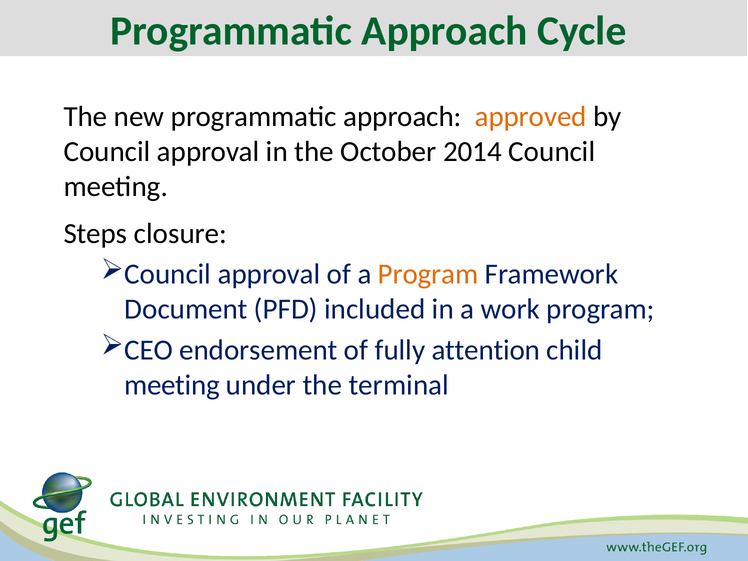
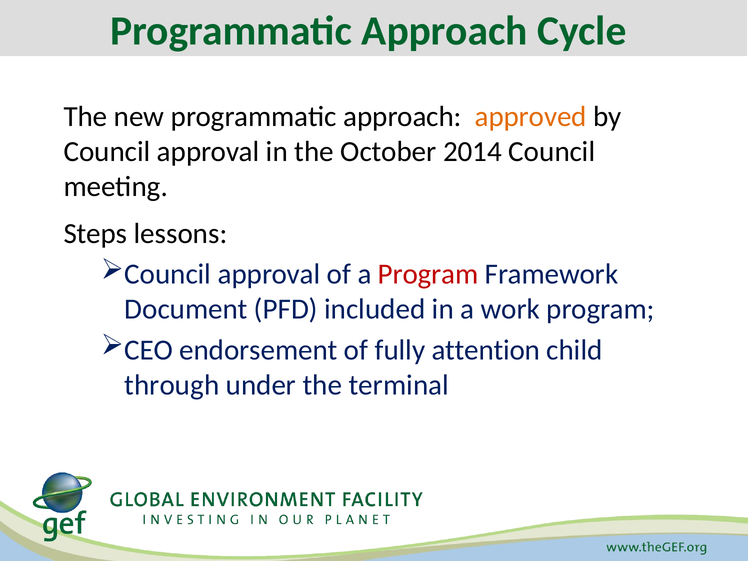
closure: closure -> lessons
Program at (428, 274) colour: orange -> red
meeting at (172, 385): meeting -> through
